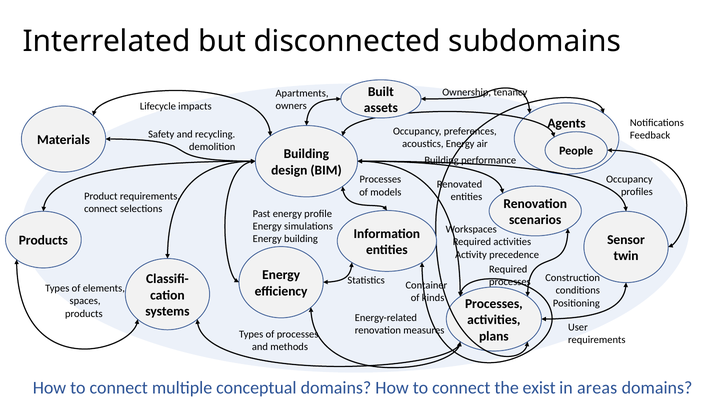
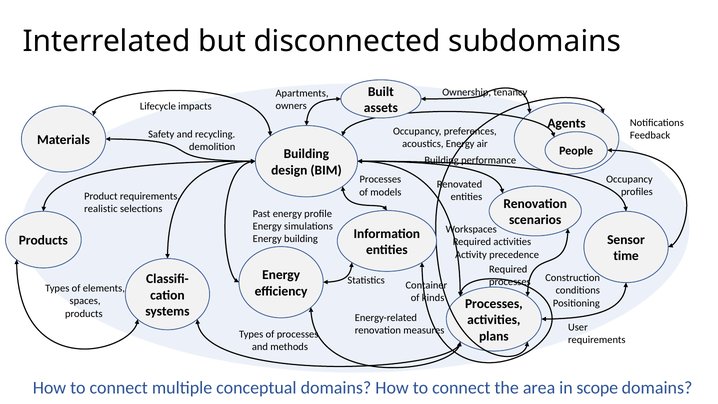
connect at (101, 209): connect -> realistic
twin: twin -> time
exist: exist -> area
areas: areas -> scope
